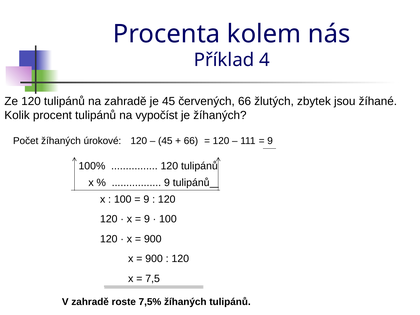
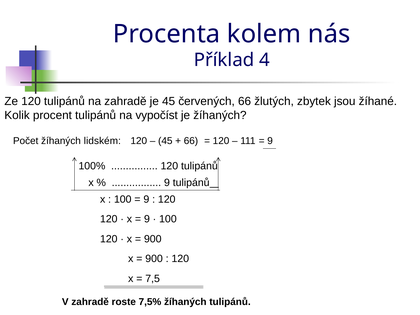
úrokové: úrokové -> lidském
